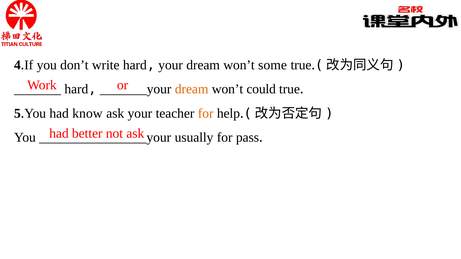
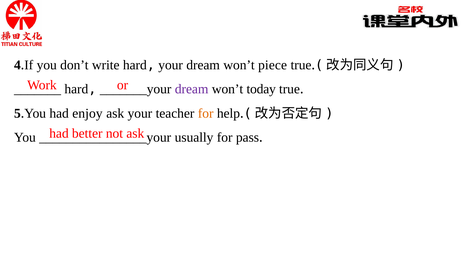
some: some -> piece
dream at (192, 89) colour: orange -> purple
could: could -> today
know: know -> enjoy
